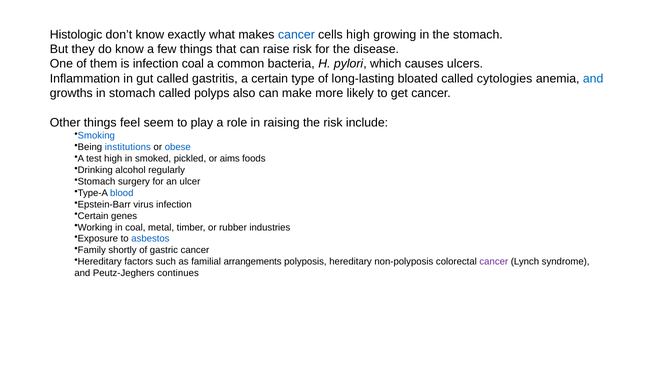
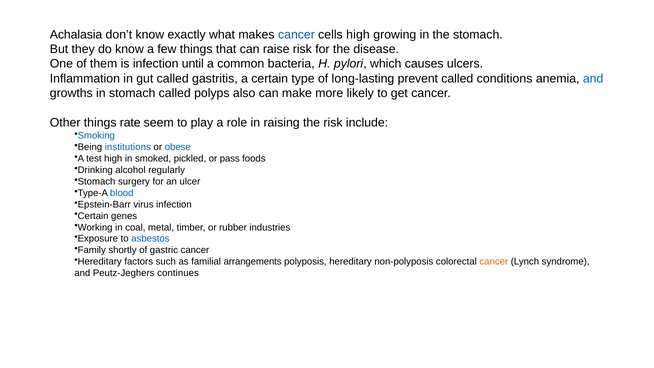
Histologic: Histologic -> Achalasia
infection coal: coal -> until
bloated: bloated -> prevent
cytologies: cytologies -> conditions
feel: feel -> rate
aims: aims -> pass
cancer at (494, 262) colour: purple -> orange
